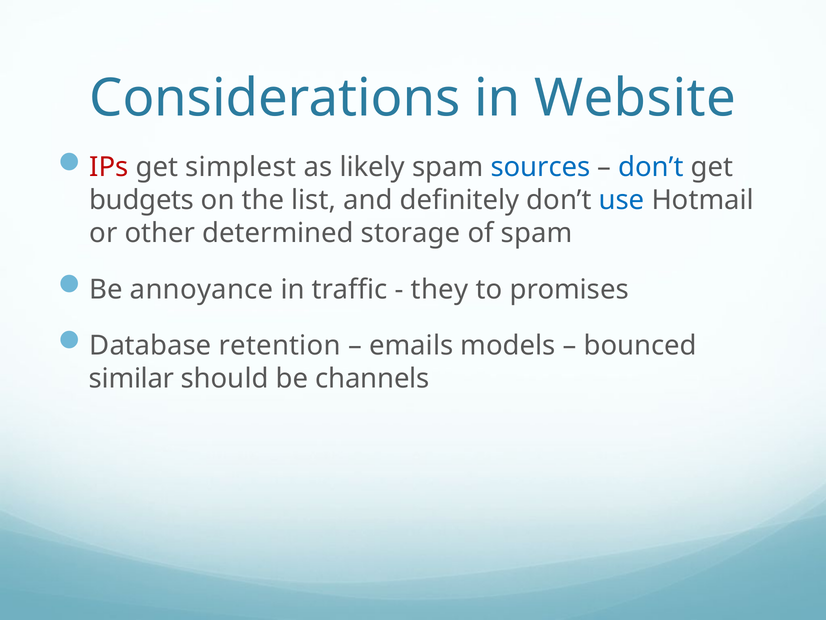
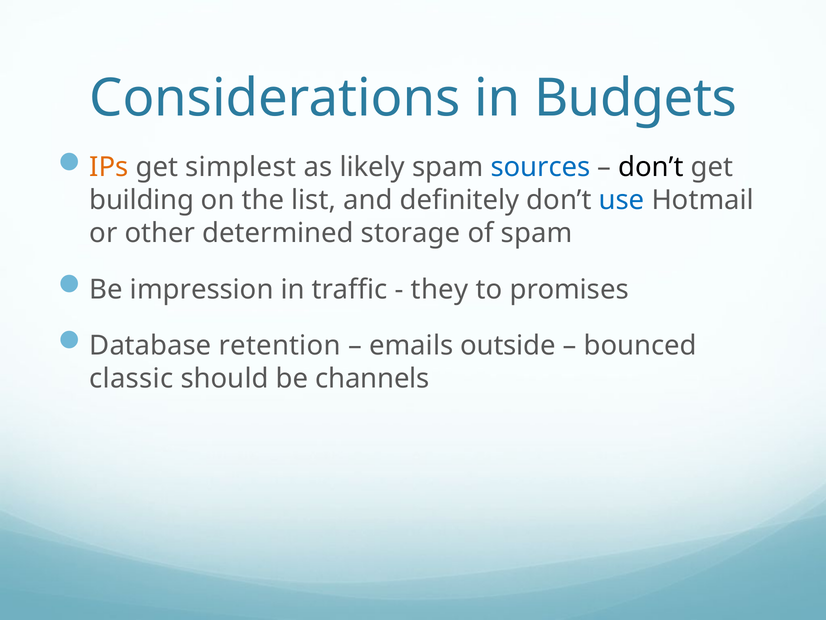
Website: Website -> Budgets
IPs colour: red -> orange
don’t at (651, 167) colour: blue -> black
budgets: budgets -> building
annoyance: annoyance -> impression
models: models -> outside
similar: similar -> classic
